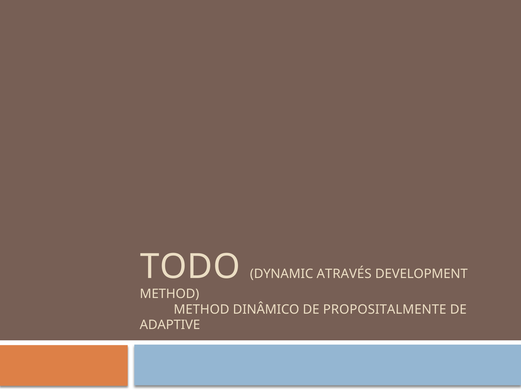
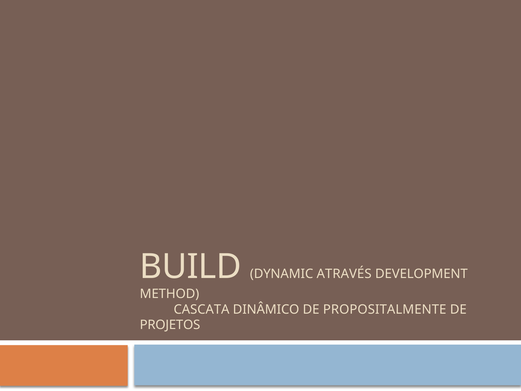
TODO: TODO -> BUILD
METHOD at (201, 309): METHOD -> CASCATA
ADAPTIVE: ADAPTIVE -> PROJETOS
